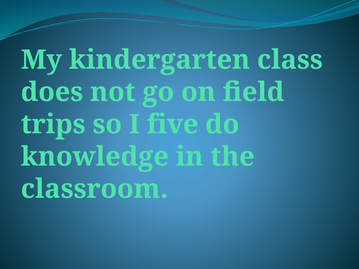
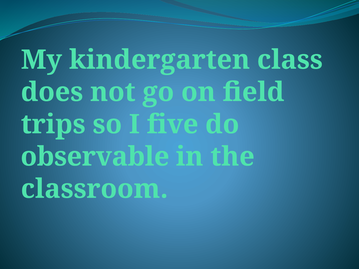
knowledge: knowledge -> observable
